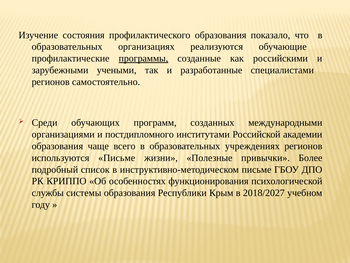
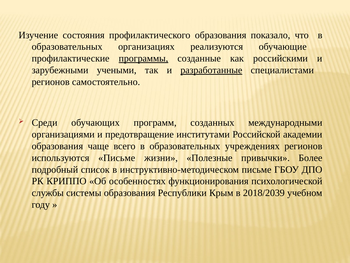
разработанные underline: none -> present
постдипломного: постдипломного -> предотвращение
2018/2027: 2018/2027 -> 2018/2039
